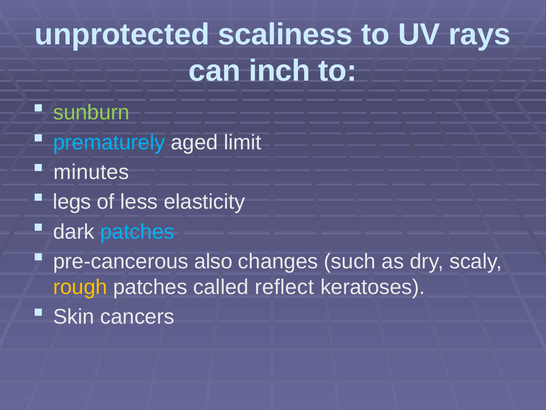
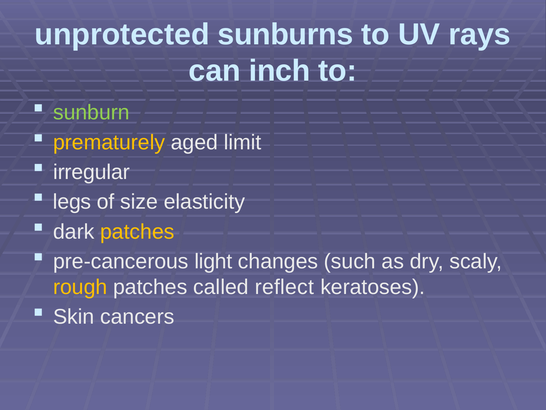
scaliness: scaliness -> sunburns
prematurely colour: light blue -> yellow
minutes: minutes -> irregular
less: less -> size
patches at (137, 231) colour: light blue -> yellow
also: also -> light
